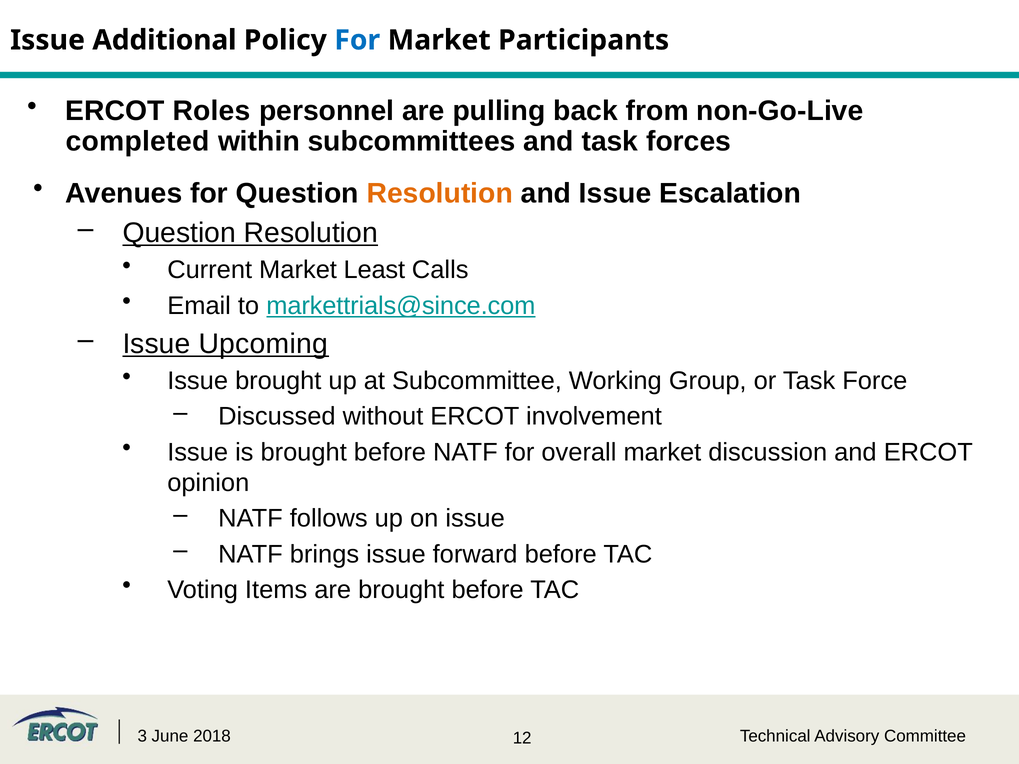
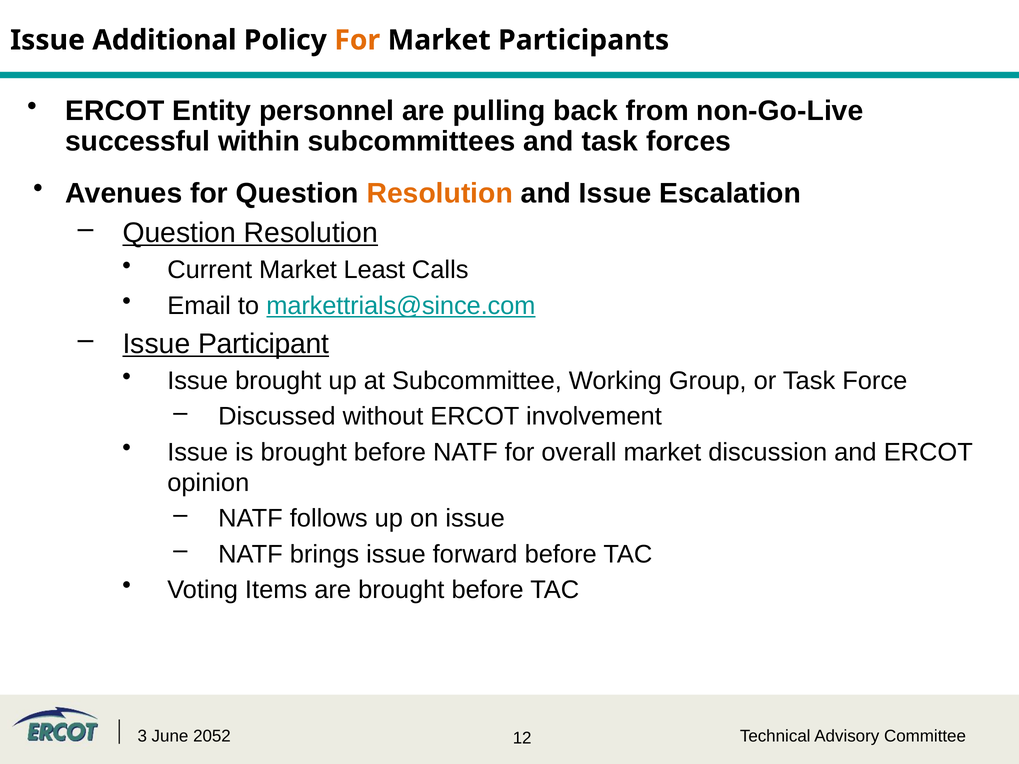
For at (357, 40) colour: blue -> orange
Roles: Roles -> Entity
completed: completed -> successful
Upcoming: Upcoming -> Participant
2018: 2018 -> 2052
